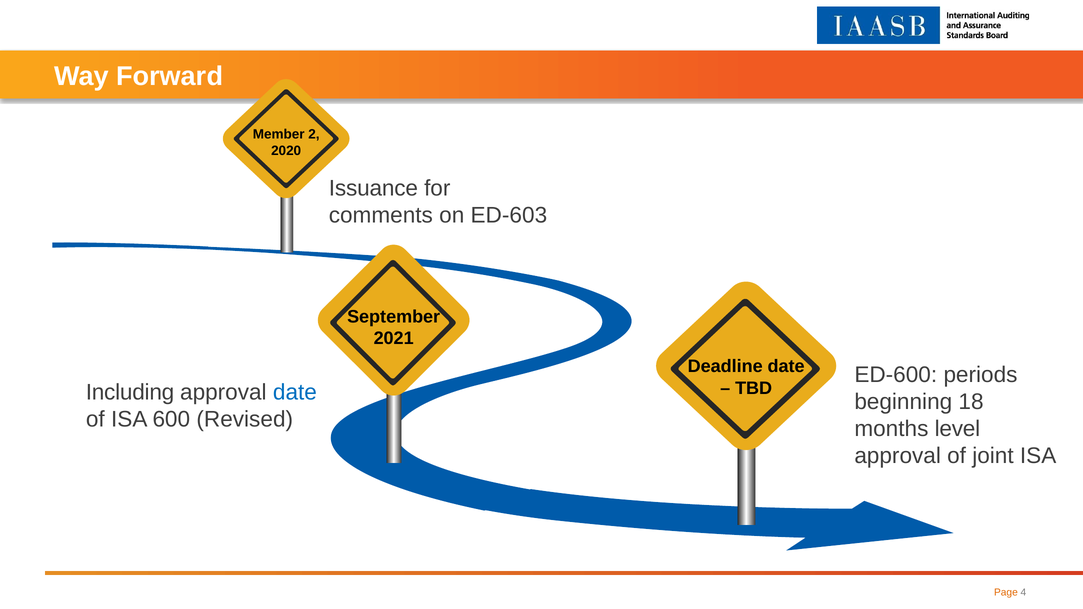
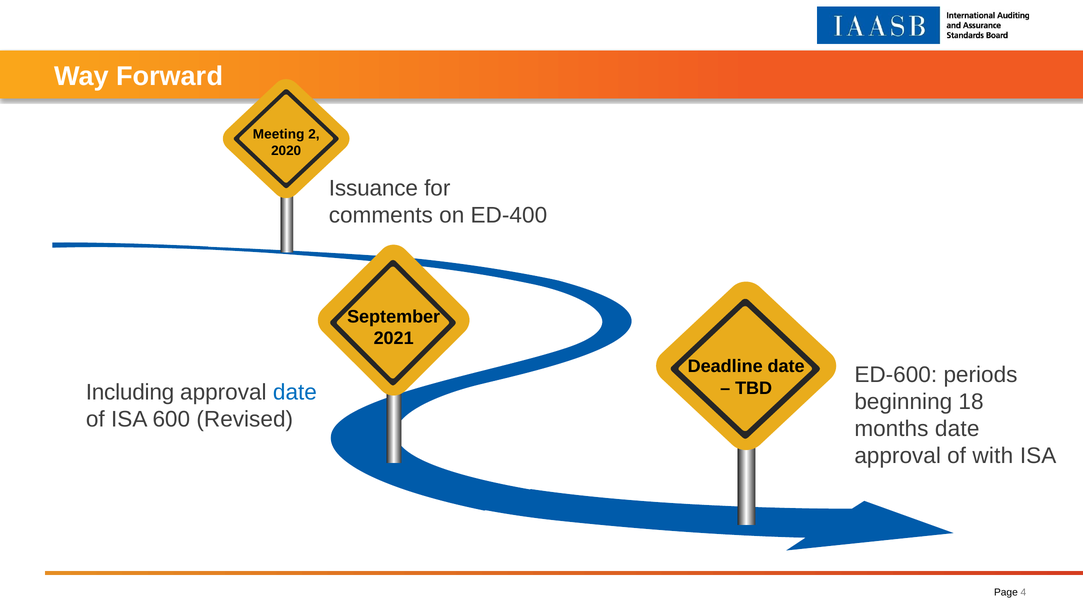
Member: Member -> Meeting
ED-603: ED-603 -> ED-400
months level: level -> date
joint: joint -> with
Page colour: orange -> black
